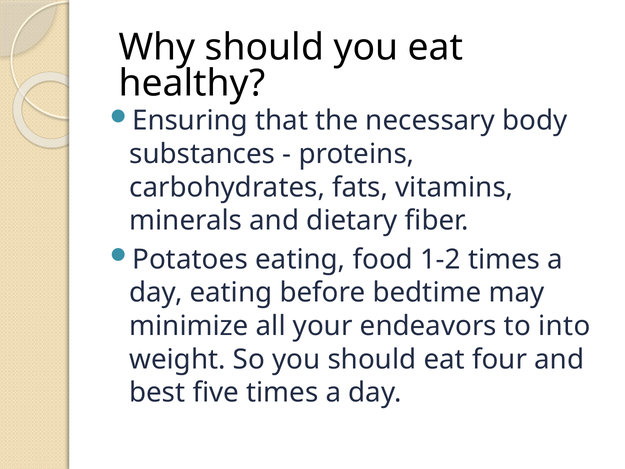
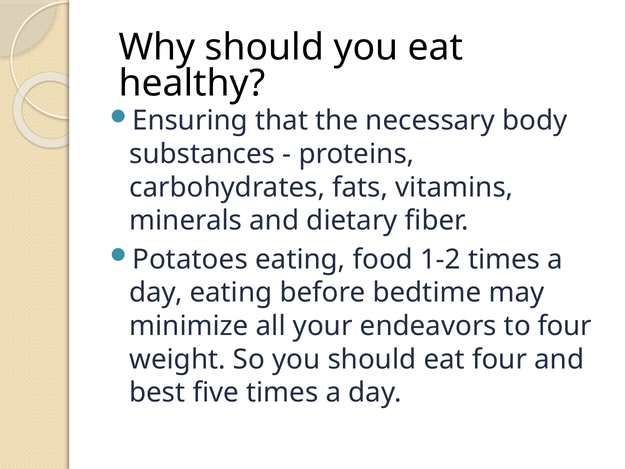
to into: into -> four
